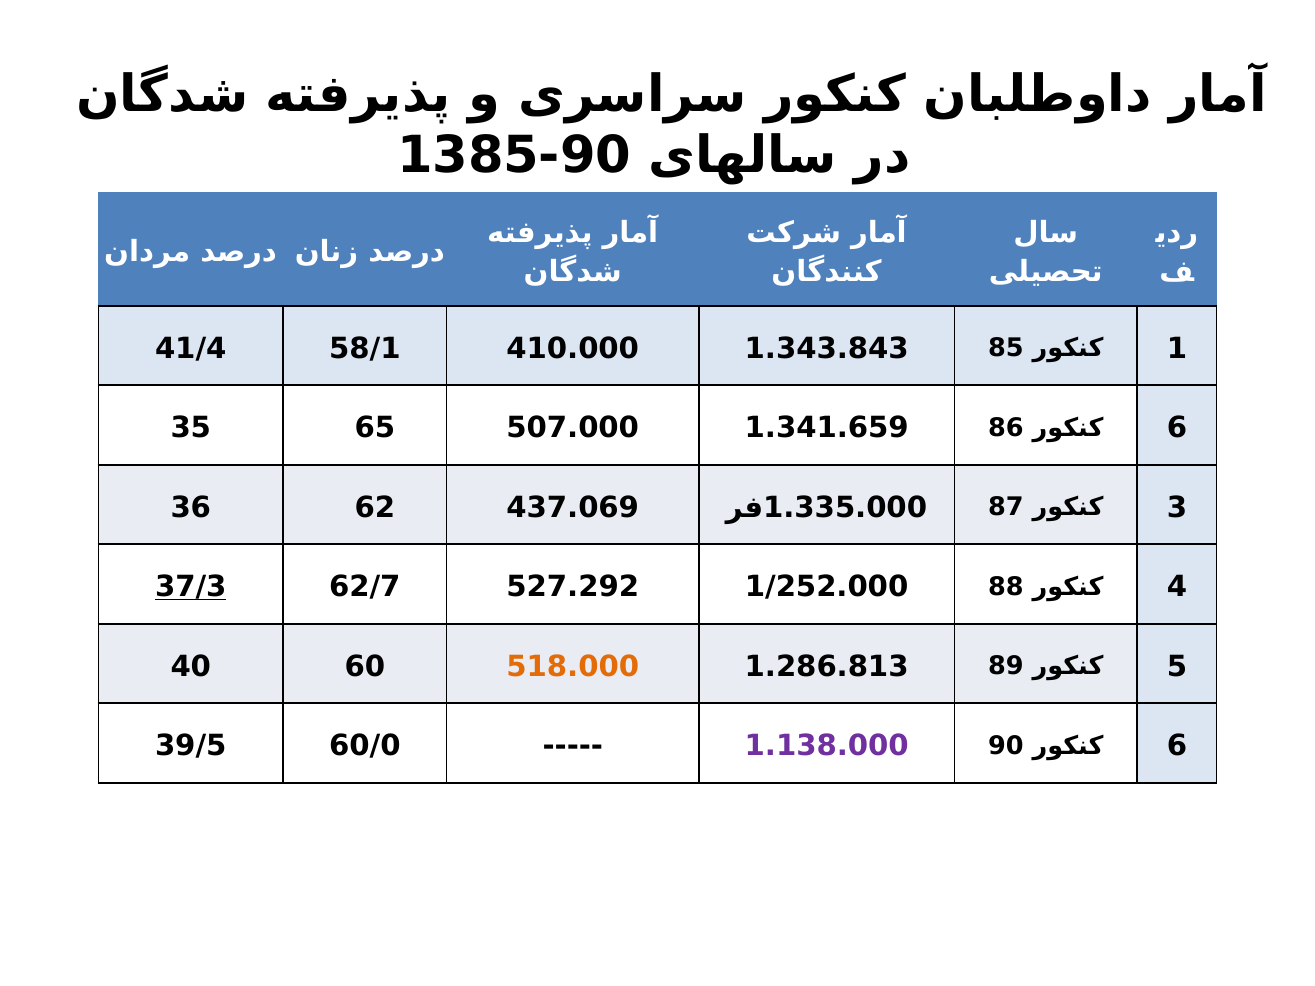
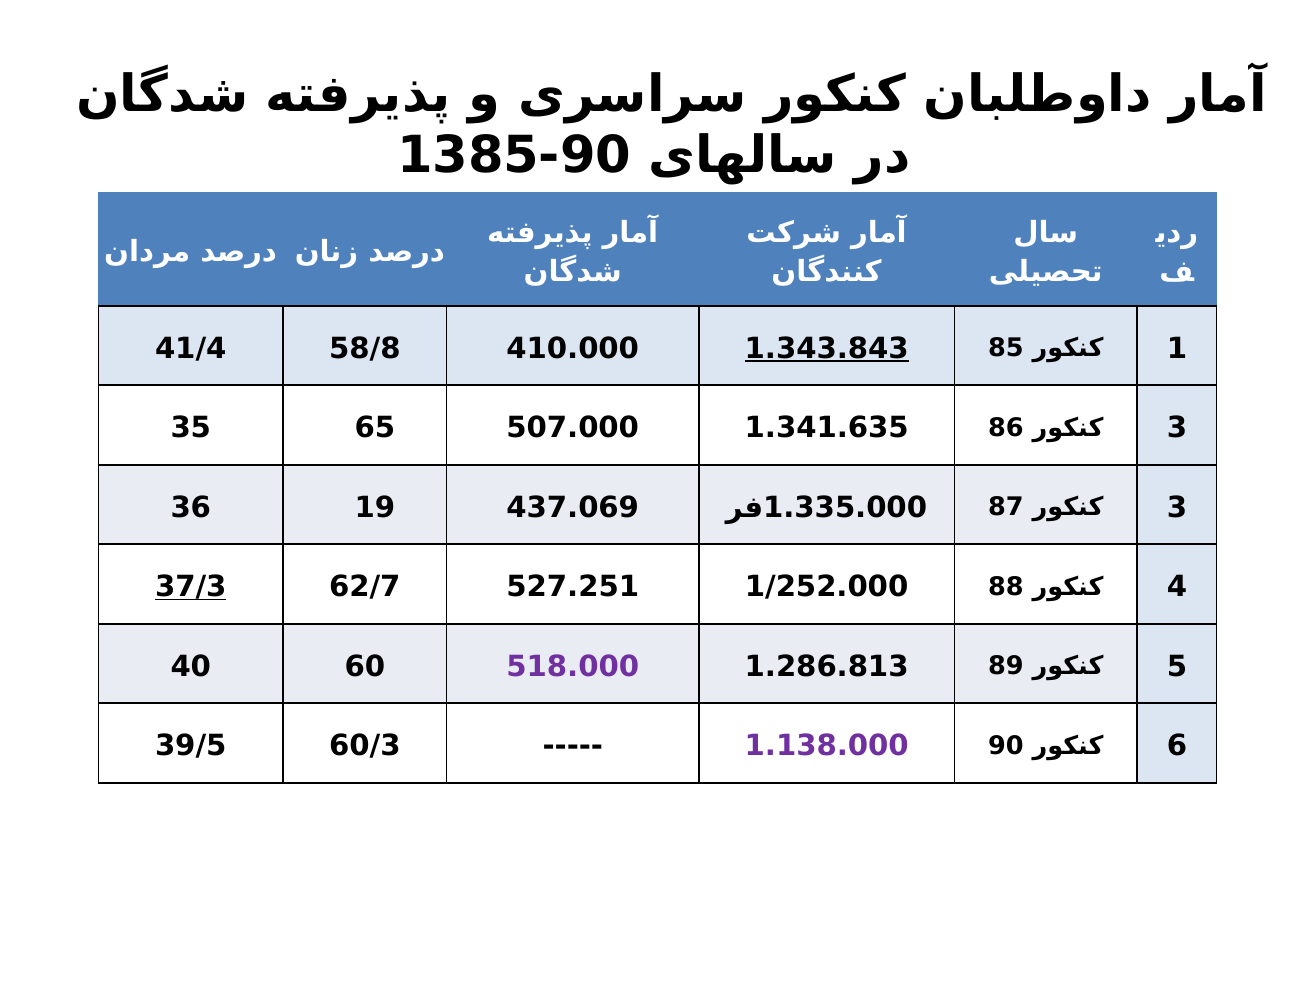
58/1: 58/1 -> 58/8
1.343.843 underline: none -> present
1.341.659: 1.341.659 -> 1.341.635
86 6: 6 -> 3
62: 62 -> 19
527.292: 527.292 -> 527.251
518.000 colour: orange -> purple
60/0: 60/0 -> 60/3
